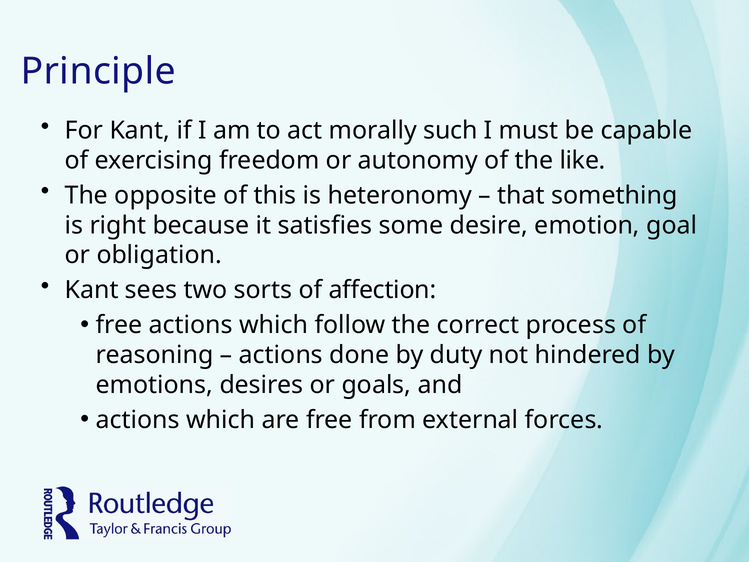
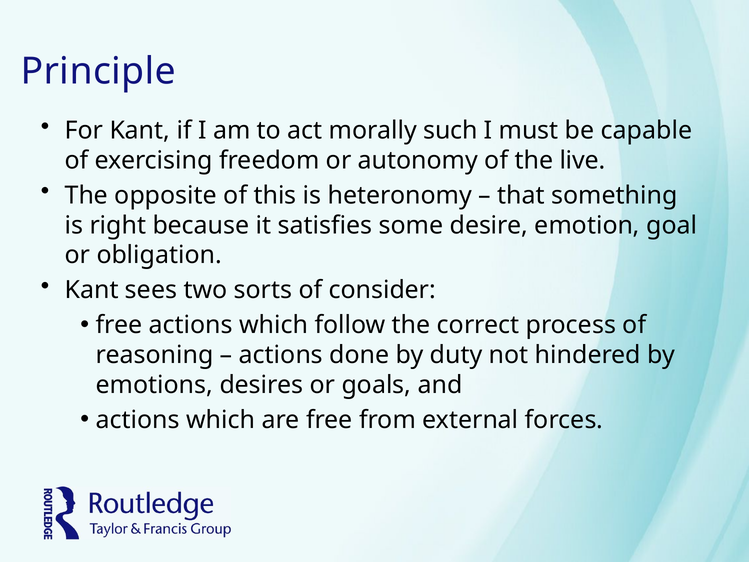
like: like -> live
affection: affection -> consider
